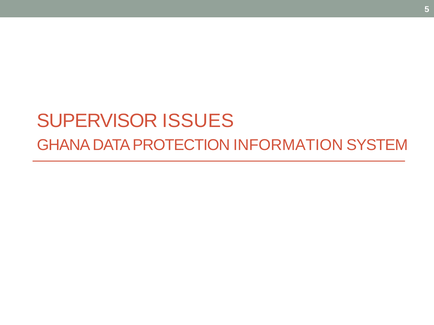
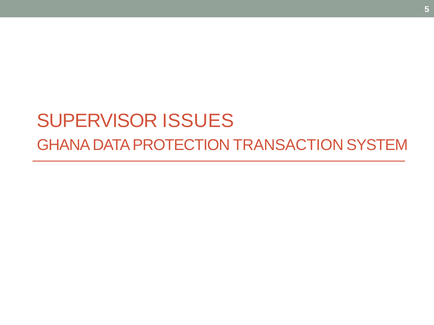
INFORMATION: INFORMATION -> TRANSACTION
